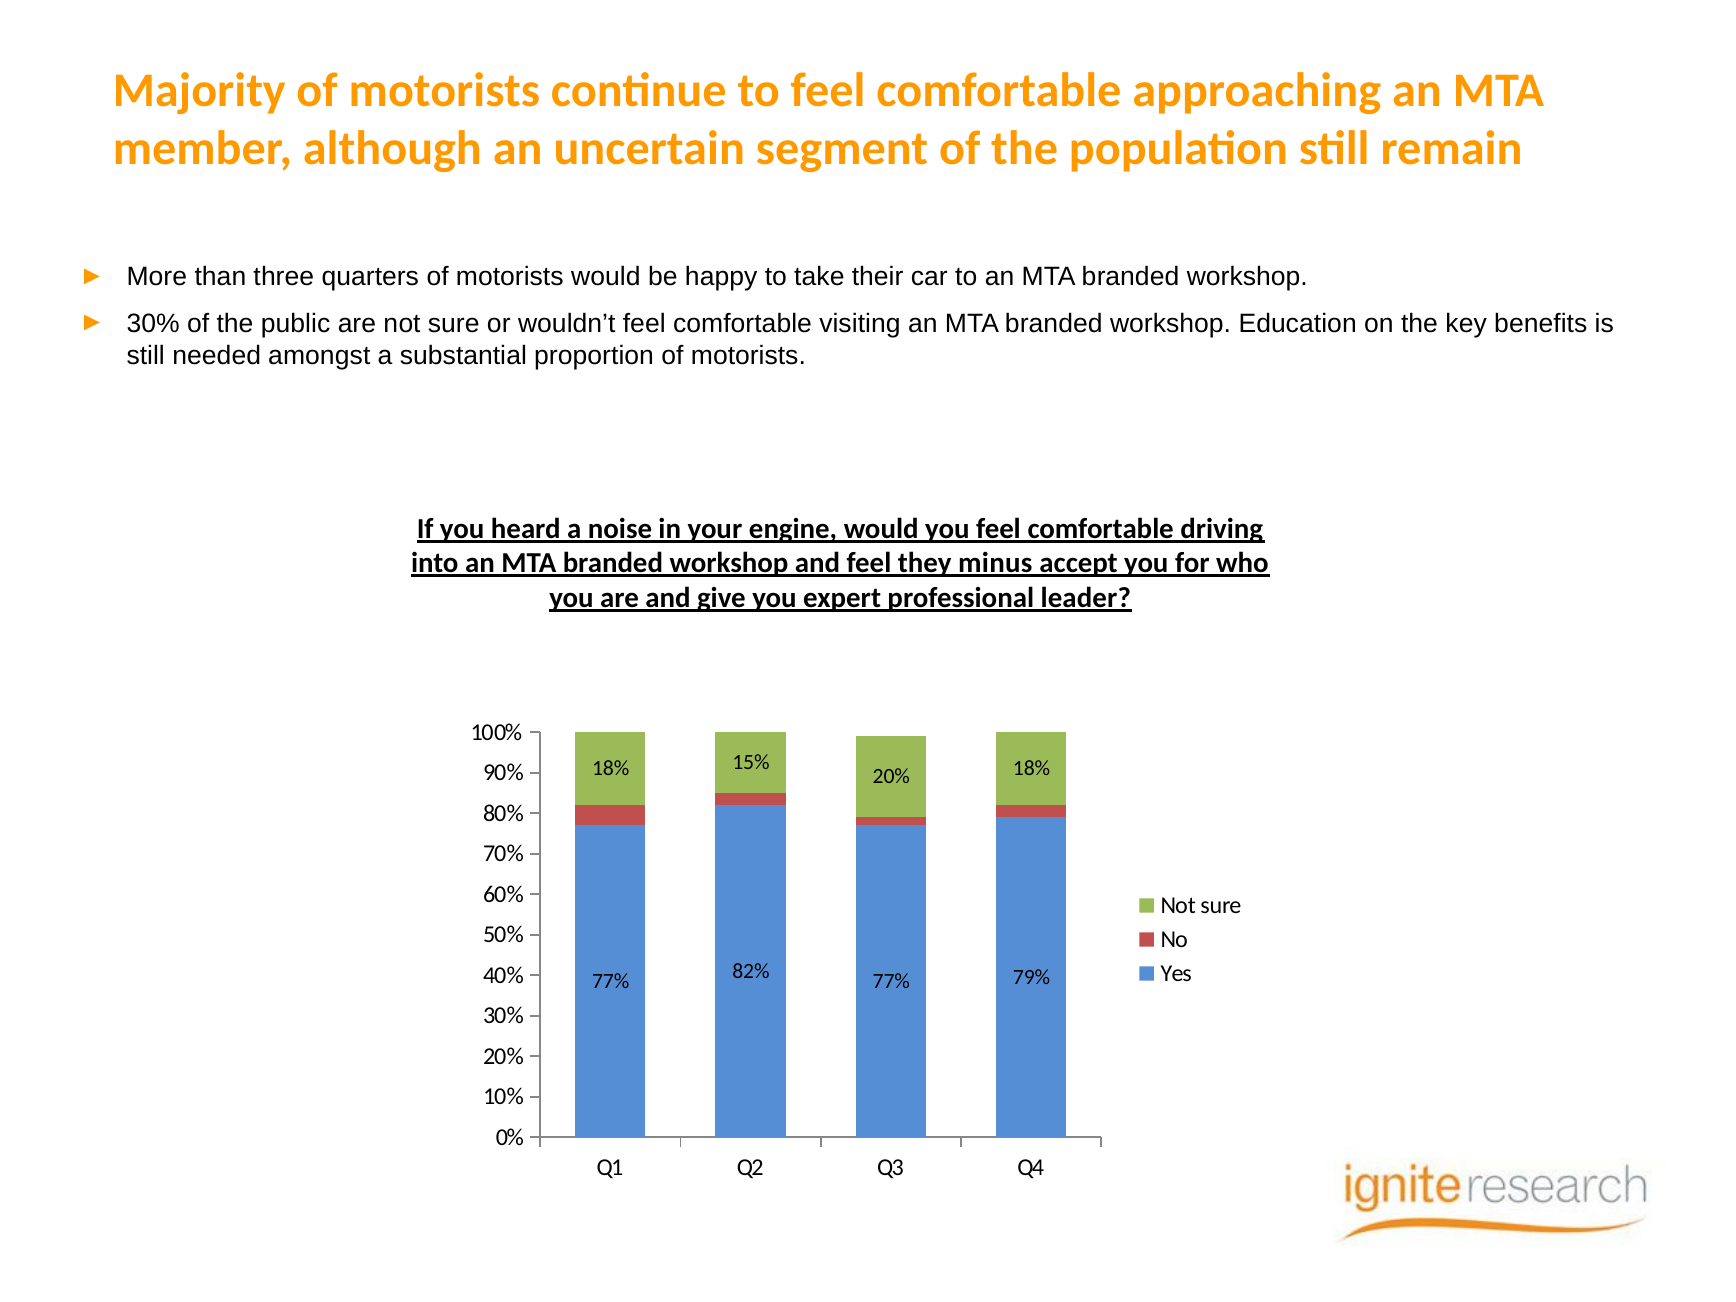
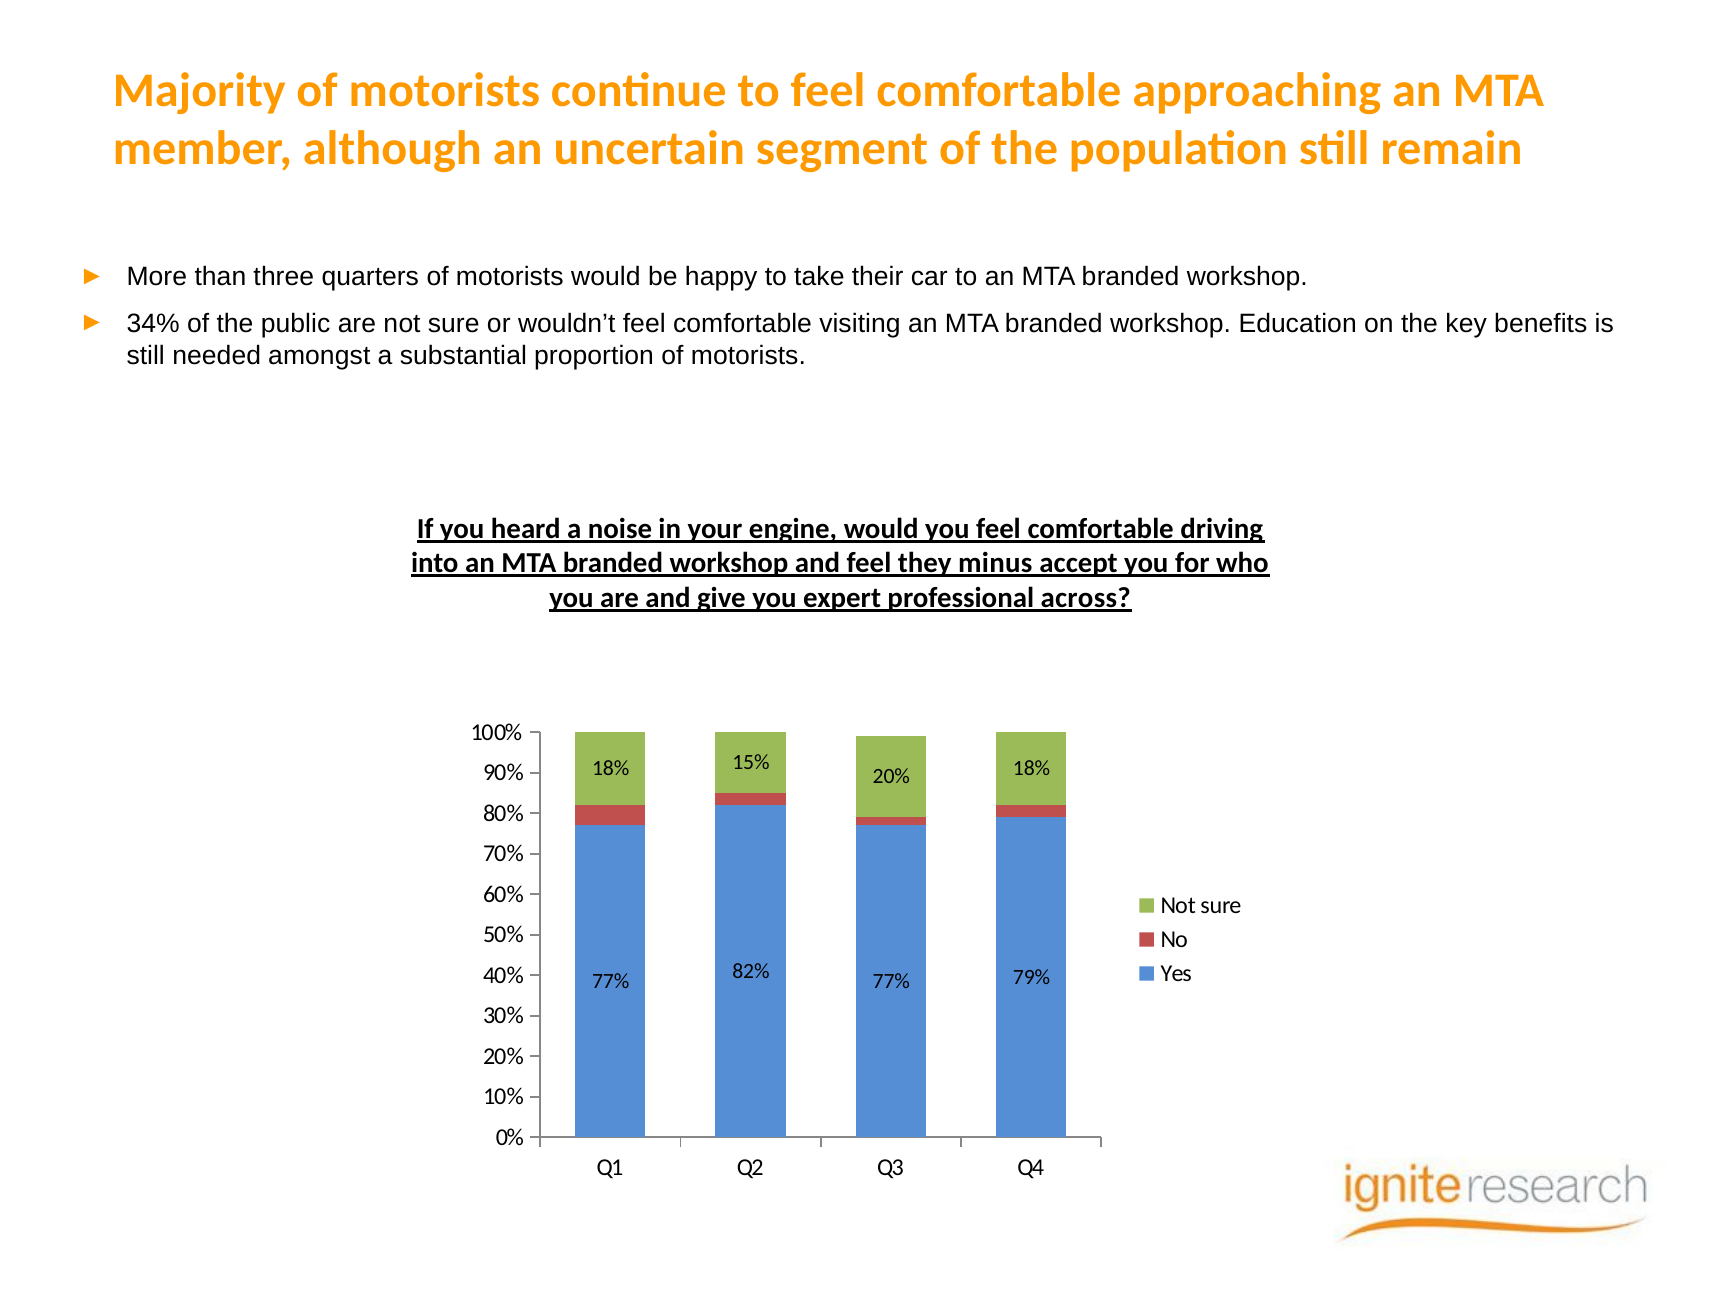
30% at (153, 324): 30% -> 34%
leader: leader -> across
